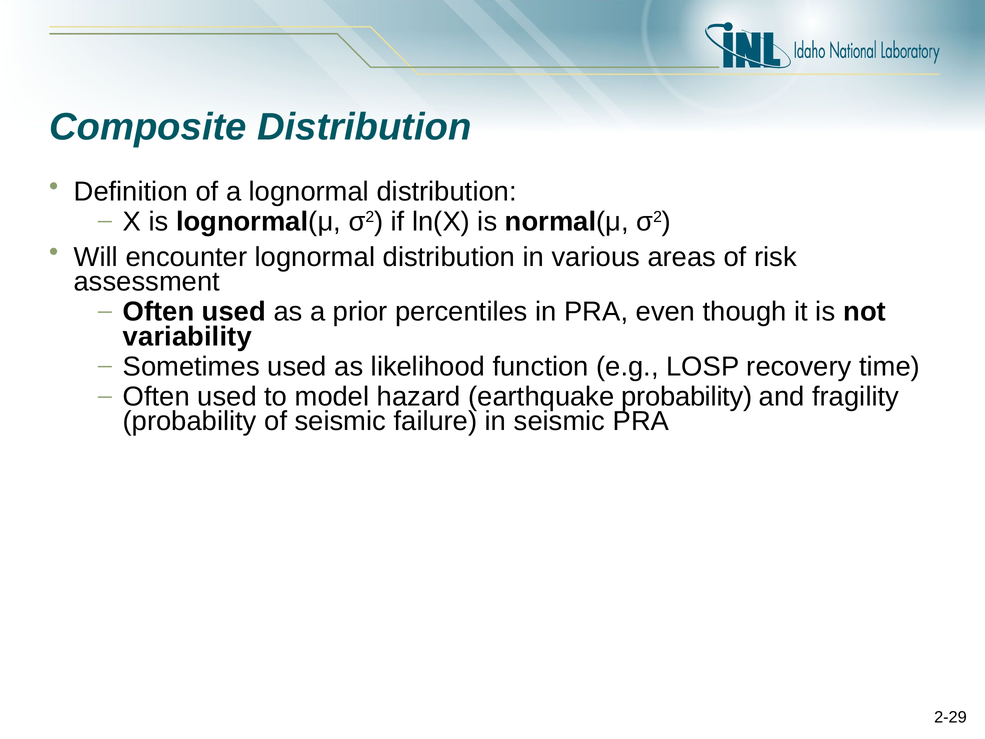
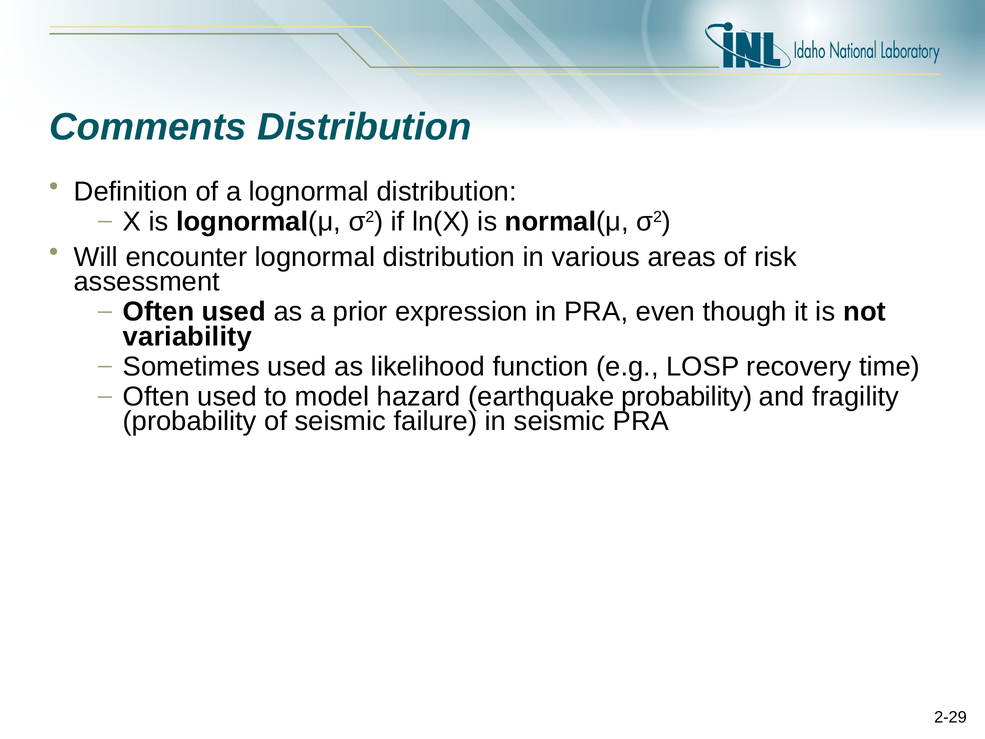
Composite: Composite -> Comments
percentiles: percentiles -> expression
